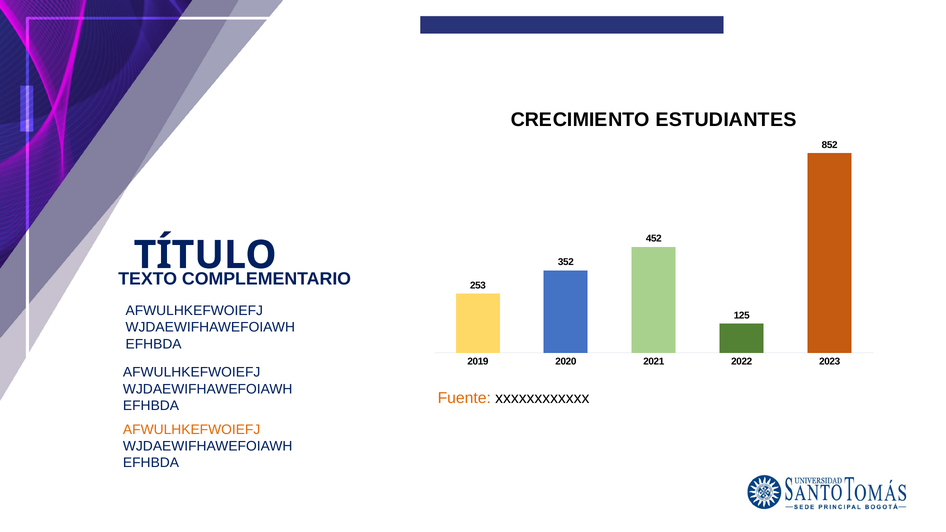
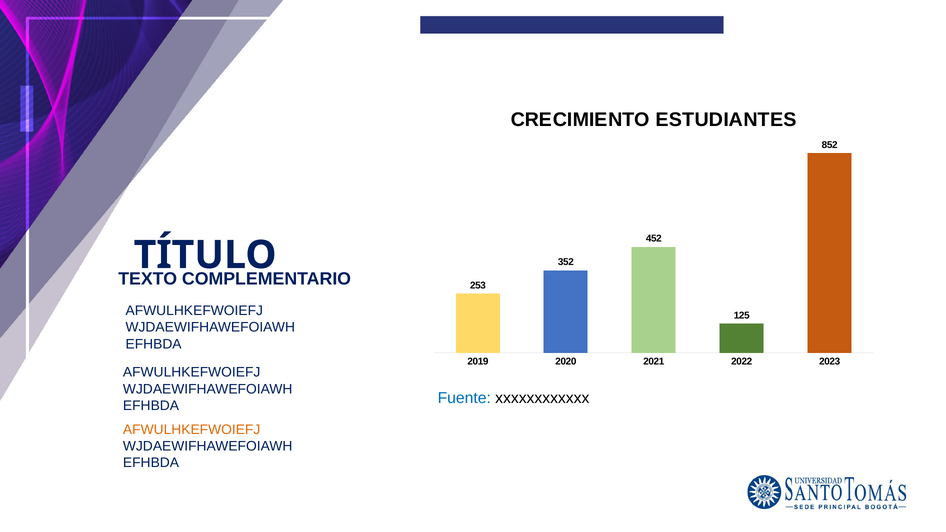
Fuente colour: orange -> blue
